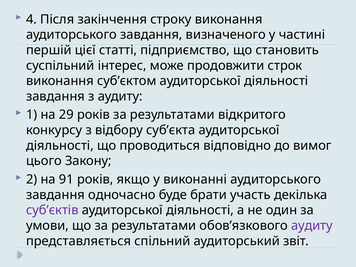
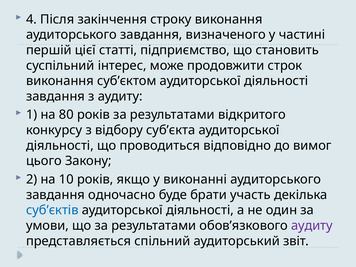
29: 29 -> 80
91: 91 -> 10
суб’єктів colour: purple -> blue
